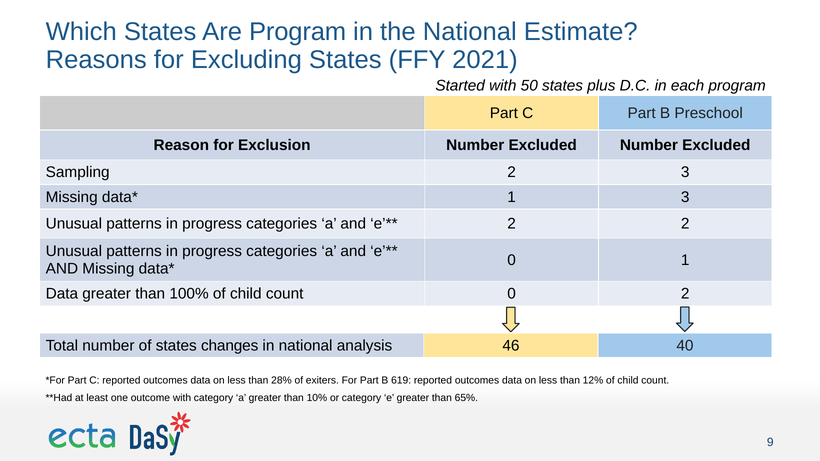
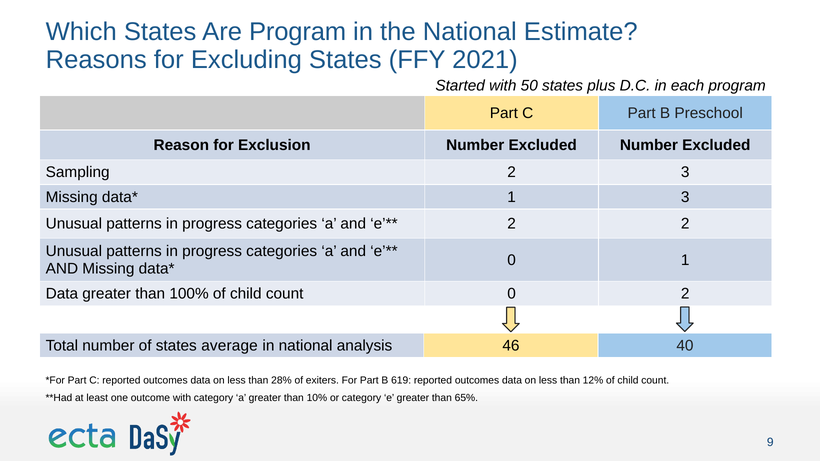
changes: changes -> average
